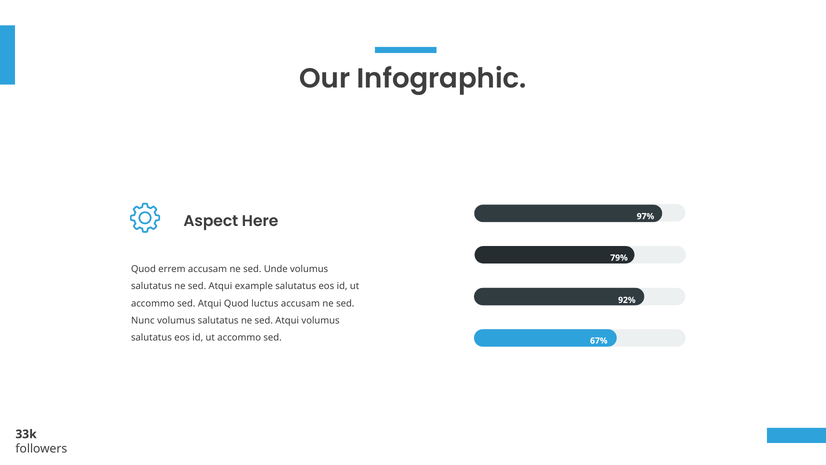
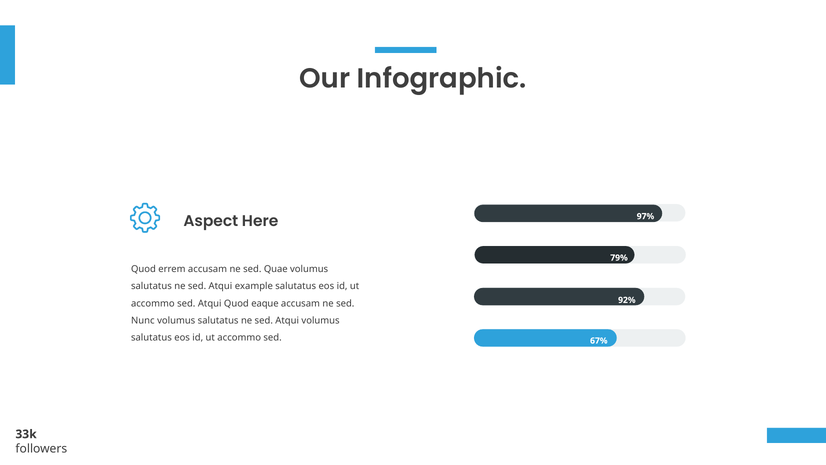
Unde: Unde -> Quae
luctus: luctus -> eaque
